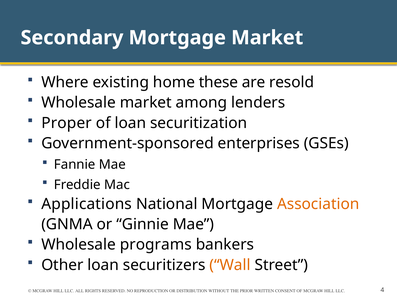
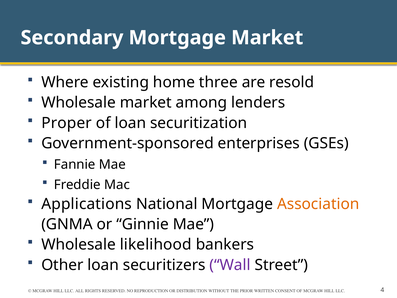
these: these -> three
programs: programs -> likelihood
Wall colour: orange -> purple
